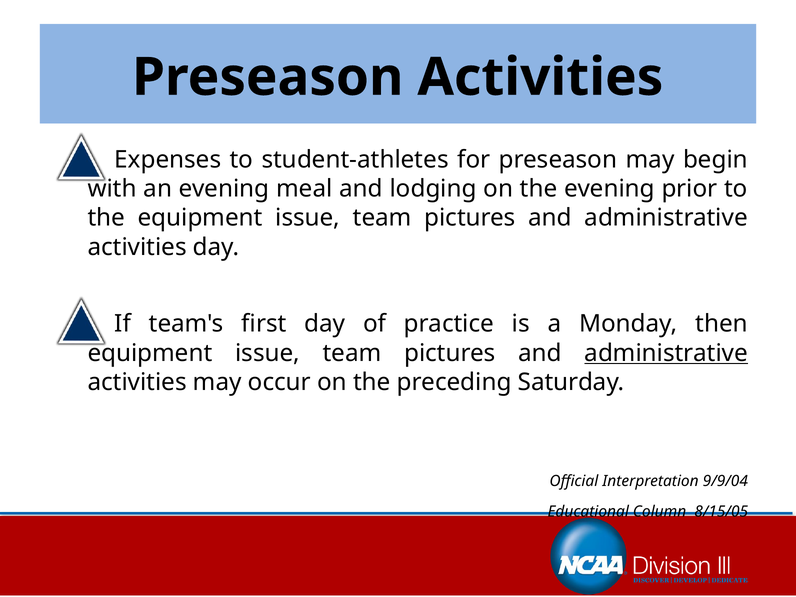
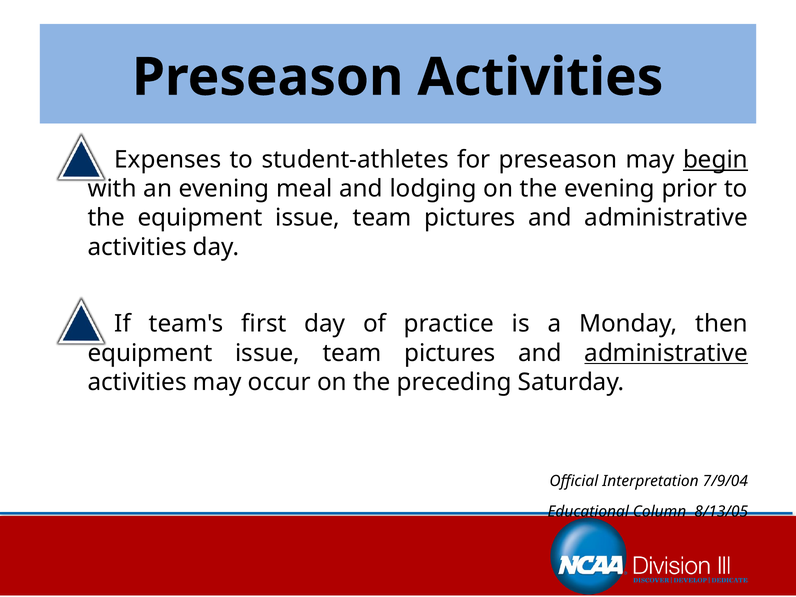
begin underline: none -> present
9/9/04: 9/9/04 -> 7/9/04
8/15/05: 8/15/05 -> 8/13/05
